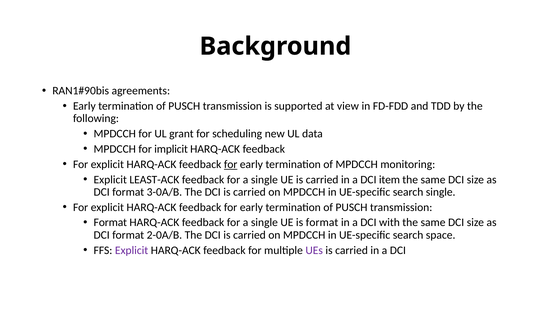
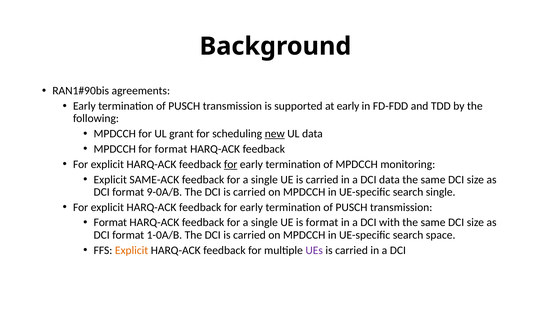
at view: view -> early
new underline: none -> present
for implicit: implicit -> format
LEAST-ACK: LEAST-ACK -> SAME-ACK
DCI item: item -> data
3-0A/B: 3-0A/B -> 9-0A/B
2-0A/B: 2-0A/B -> 1-0A/B
Explicit at (132, 250) colour: purple -> orange
